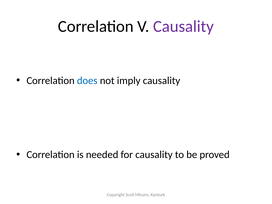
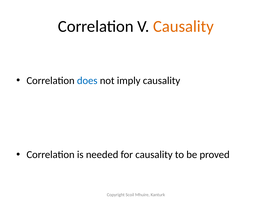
Causality at (183, 26) colour: purple -> orange
